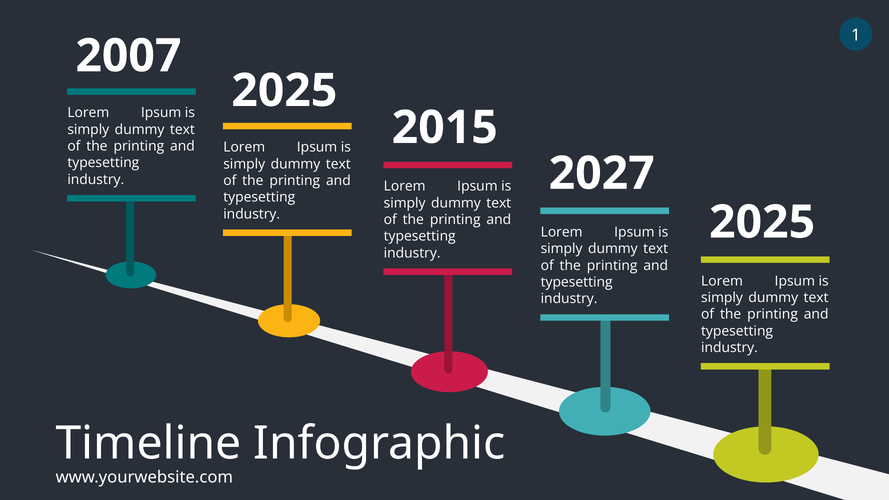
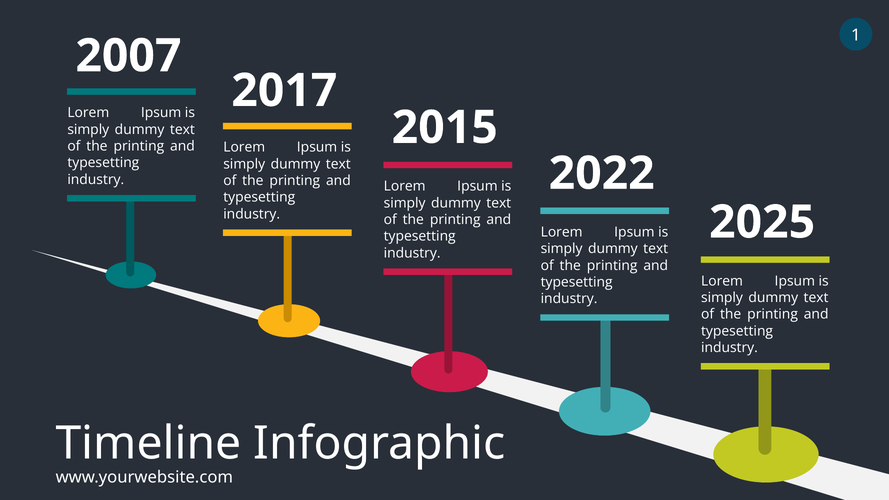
2025 at (284, 91): 2025 -> 2017
2027: 2027 -> 2022
